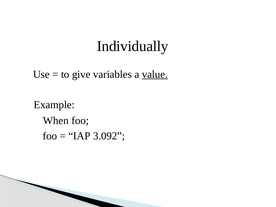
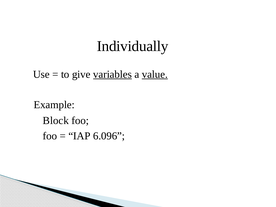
variables underline: none -> present
When: When -> Block
3.092: 3.092 -> 6.096
